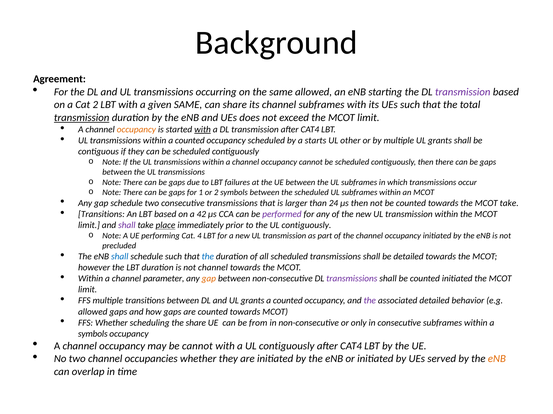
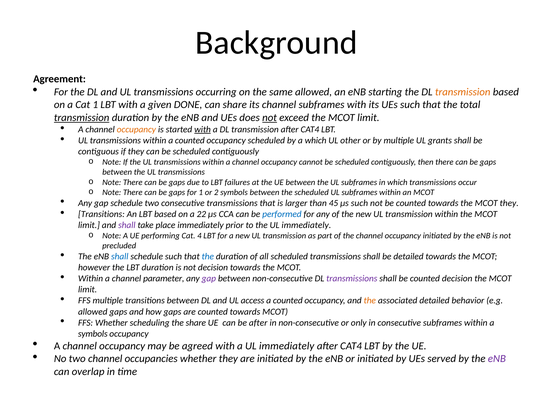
transmission at (463, 92) colour: purple -> orange
Cat 2: 2 -> 1
given SAME: SAME -> DONE
not at (270, 118) underline: none -> present
a starts: starts -> which
24: 24 -> 45
µs then: then -> such
MCOT take: take -> they
42: 42 -> 22
performed colour: purple -> blue
place underline: present -> none
the UL contiguously: contiguously -> immediately
not channel: channel -> decision
gap at (209, 279) colour: orange -> purple
counted initiated: initiated -> decision
and UL grants: grants -> access
the at (370, 301) colour: purple -> orange
be from: from -> after
be cannot: cannot -> agreed
a UL contiguously: contiguously -> immediately
eNB at (497, 359) colour: orange -> purple
